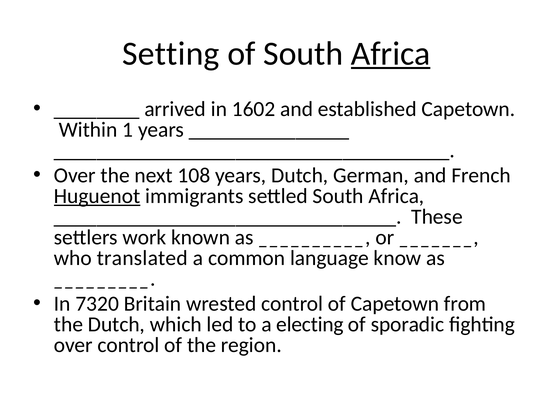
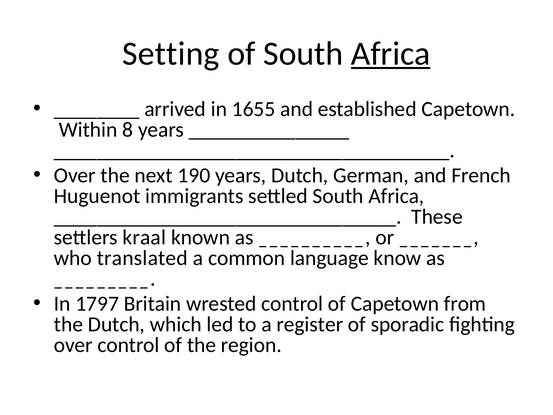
1602: 1602 -> 1655
1: 1 -> 8
108: 108 -> 190
Huguenot underline: present -> none
work: work -> kraal
7320: 7320 -> 1797
electing: electing -> register
